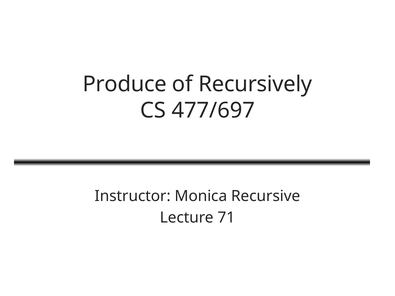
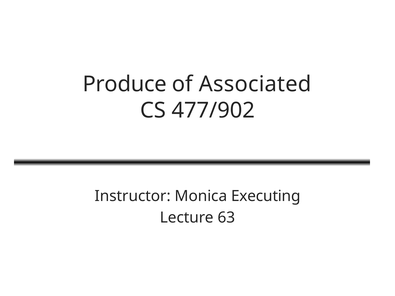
Recursively: Recursively -> Associated
477/697: 477/697 -> 477/902
Recursive: Recursive -> Executing
71: 71 -> 63
